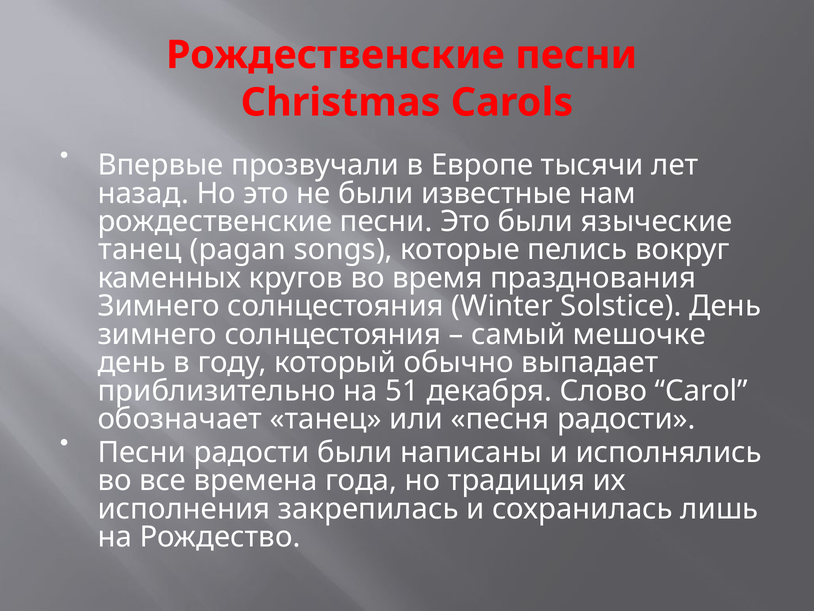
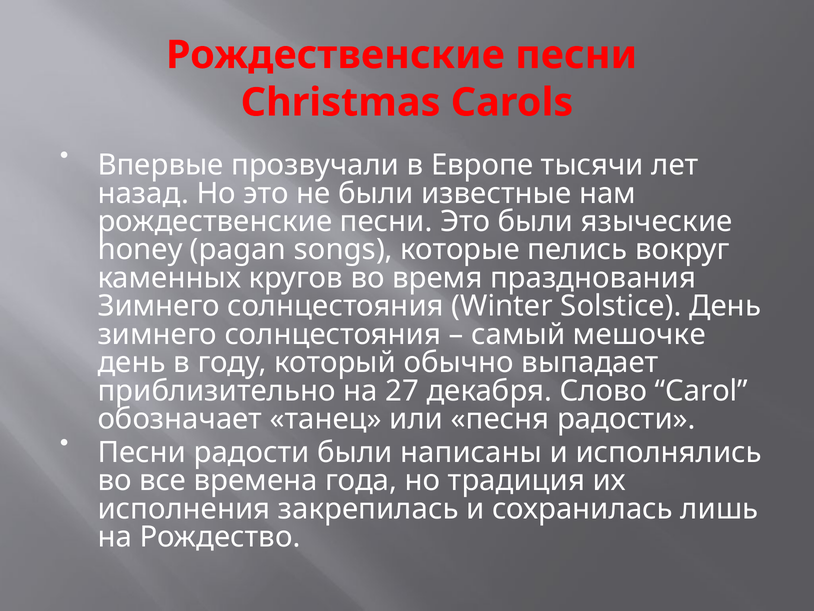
танец at (140, 250): танец -> honey
51: 51 -> 27
